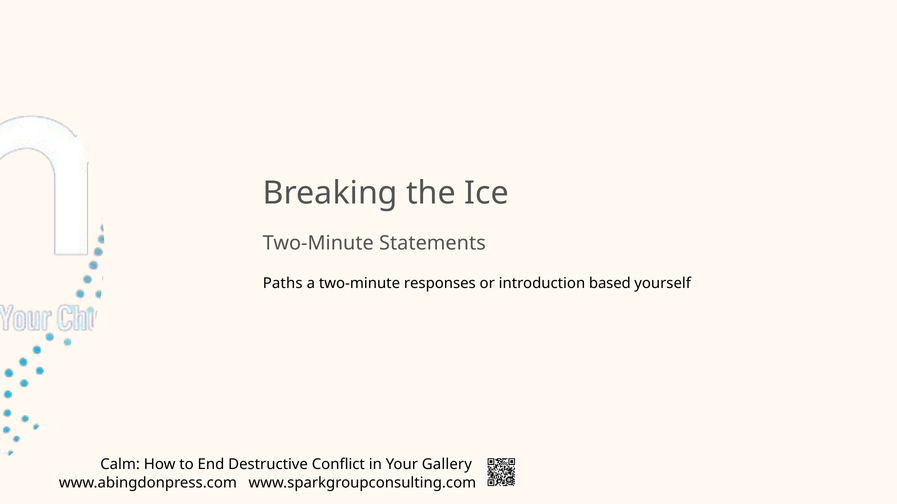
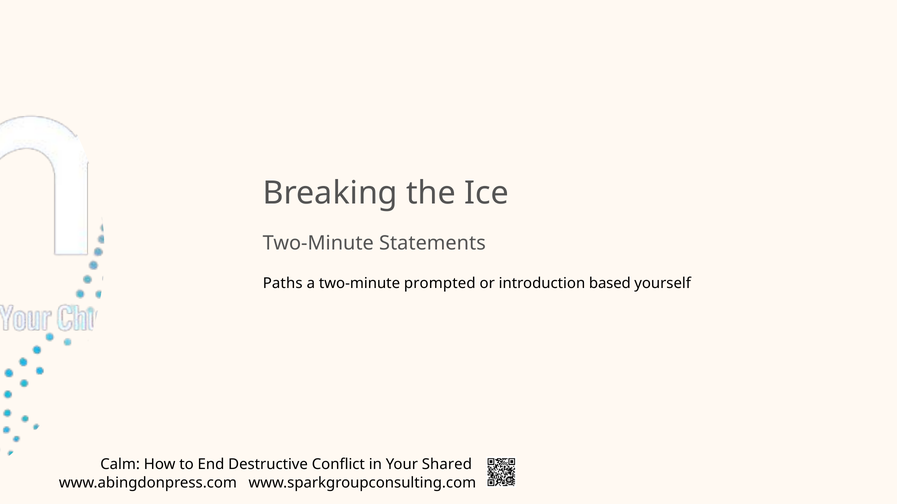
responses: responses -> prompted
Gallery: Gallery -> Shared
